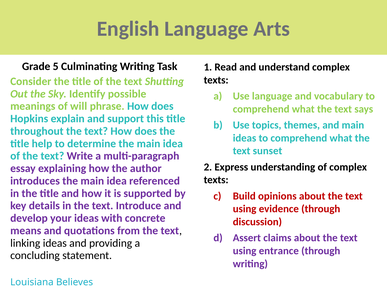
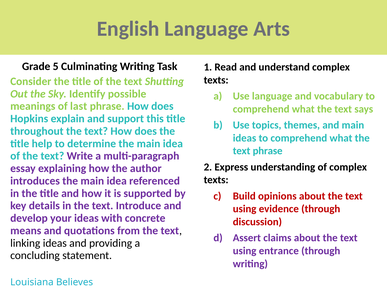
will: will -> last
text sunset: sunset -> phrase
